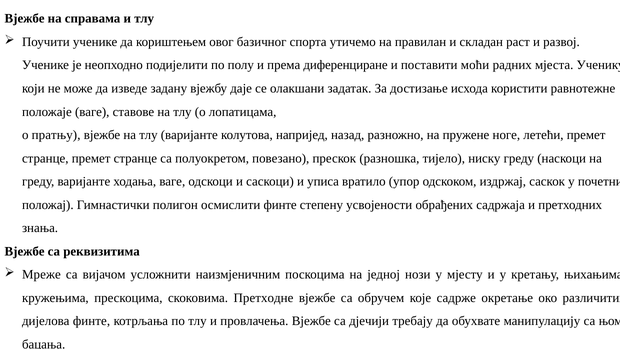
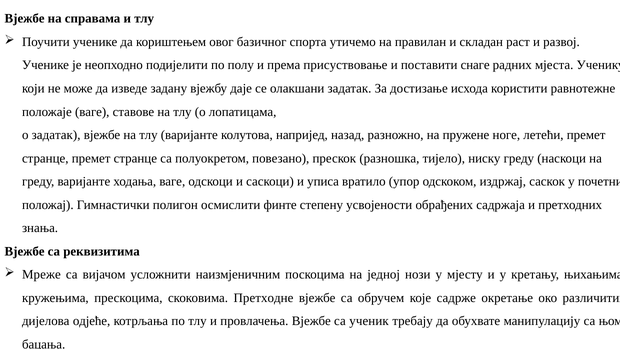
диференциране: диференциране -> присуствовање
моћи: моћи -> снаге
о пратњу: пратњу -> задатак
дијелова финте: финте -> одјеће
дјечији: дјечији -> ученик
